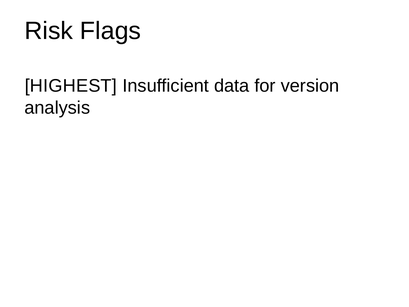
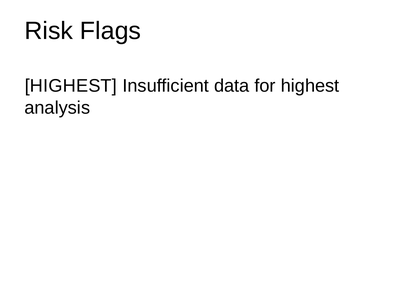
for version: version -> highest
